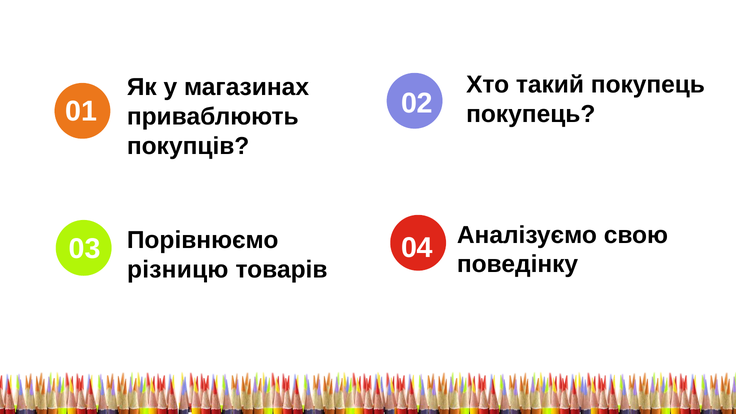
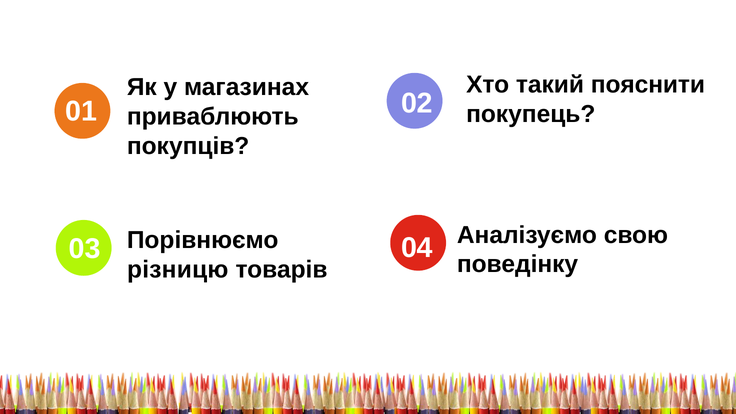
такий покупець: покупець -> пояснити
